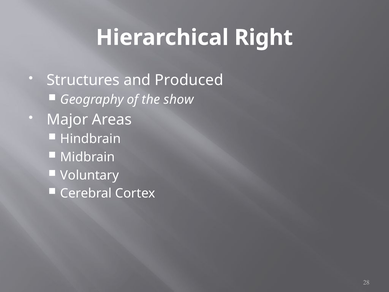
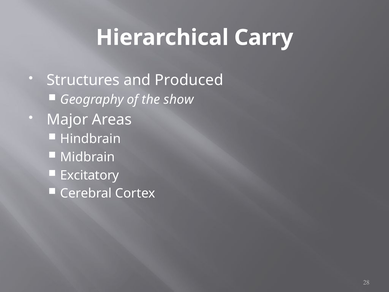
Right: Right -> Carry
Voluntary: Voluntary -> Excitatory
